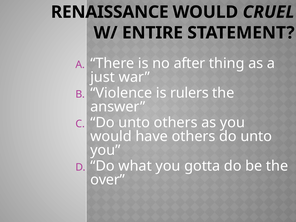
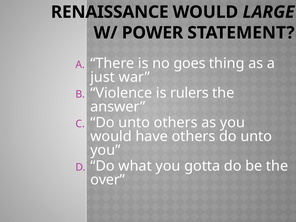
CRUEL: CRUEL -> LARGE
ENTIRE: ENTIRE -> POWER
after: after -> goes
